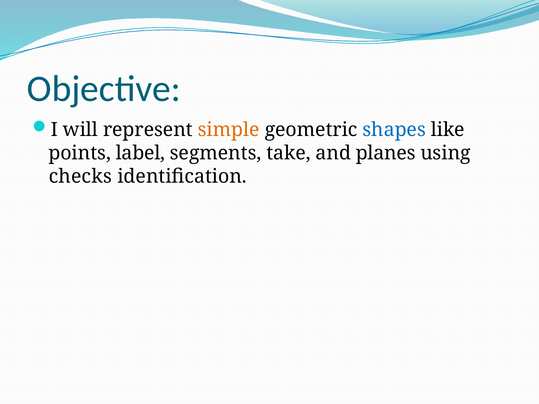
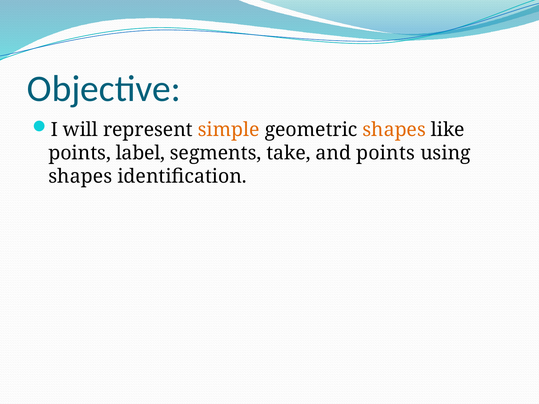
shapes at (394, 130) colour: blue -> orange
and planes: planes -> points
checks at (80, 176): checks -> shapes
